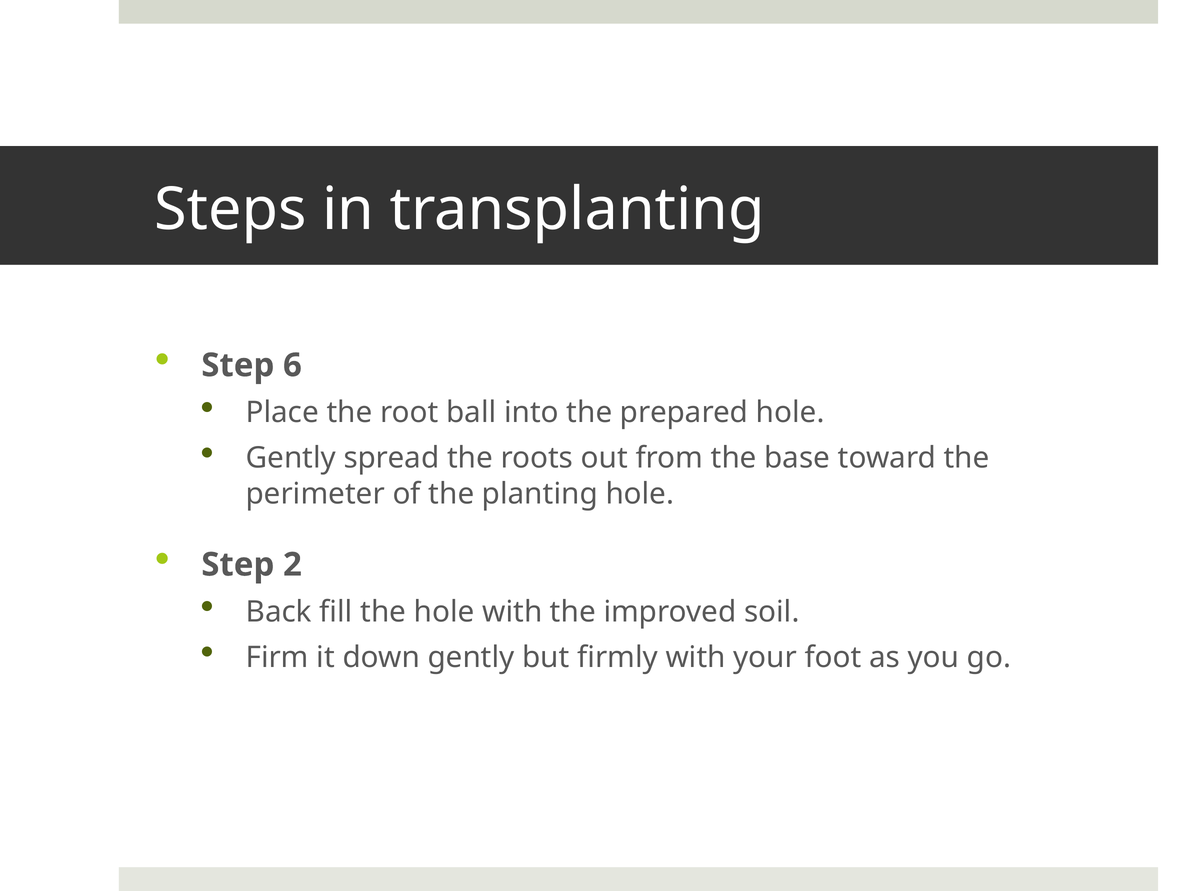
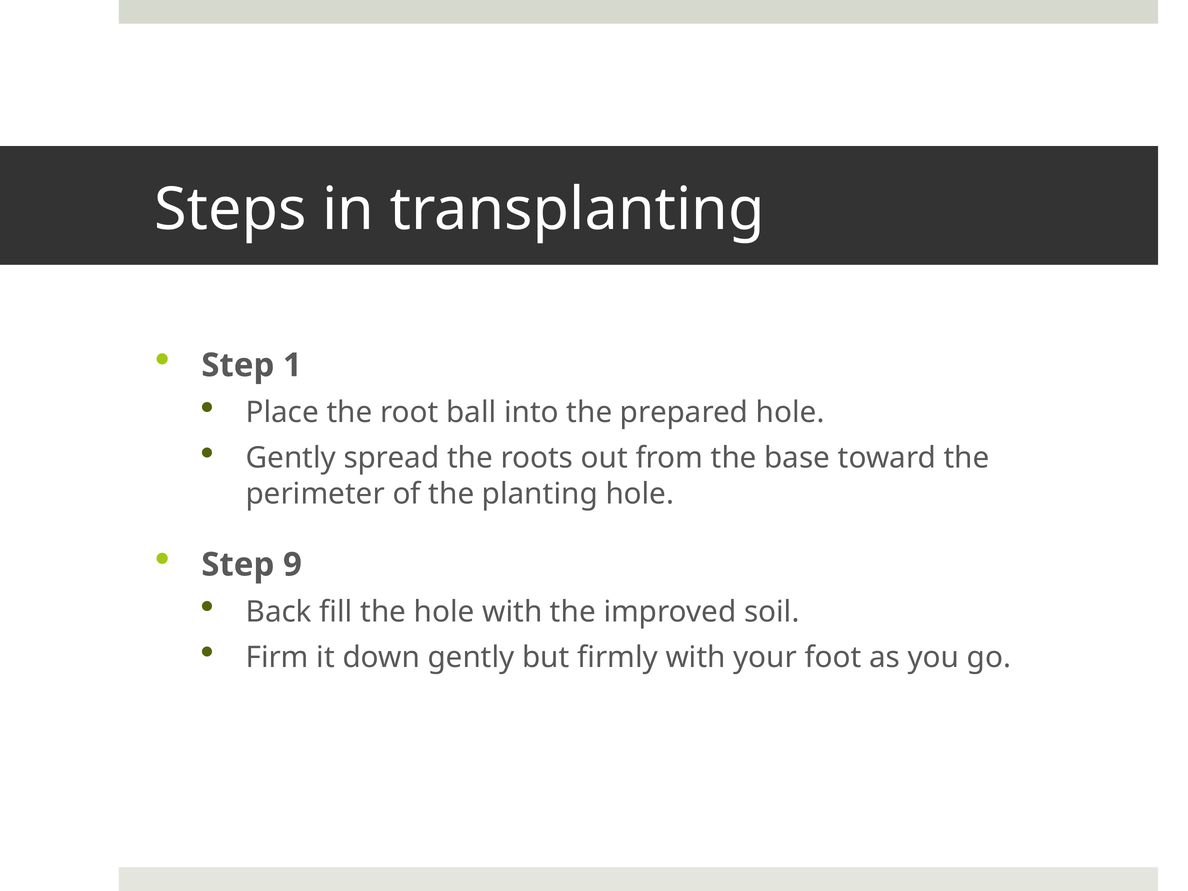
6: 6 -> 1
2: 2 -> 9
